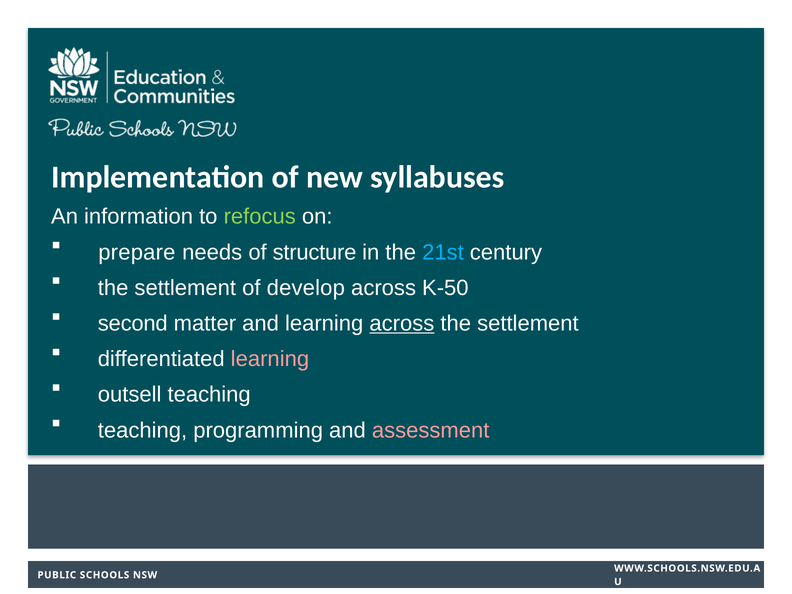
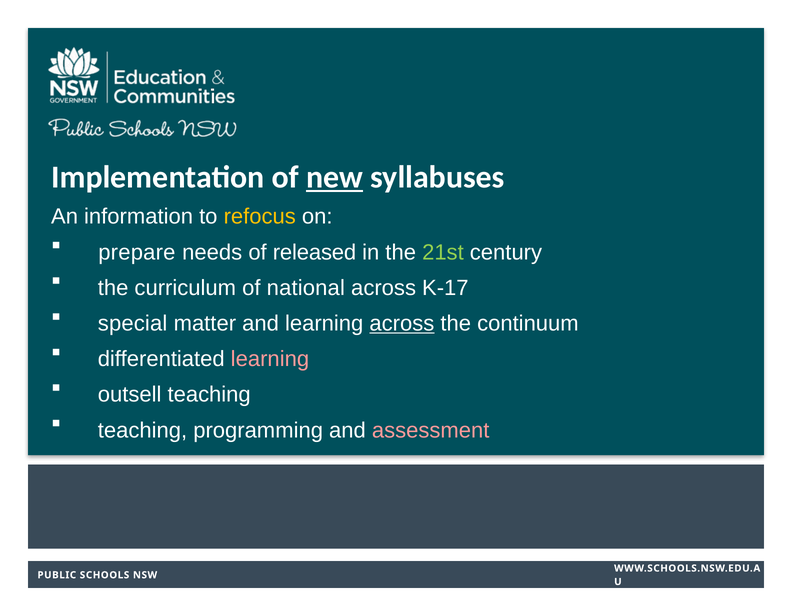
new underline: none -> present
refocus colour: light green -> yellow
structure: structure -> released
21st colour: light blue -> light green
settlement at (185, 288): settlement -> curriculum
develop: develop -> national
K-50: K-50 -> K-17
second: second -> special
settlement at (528, 323): settlement -> continuum
